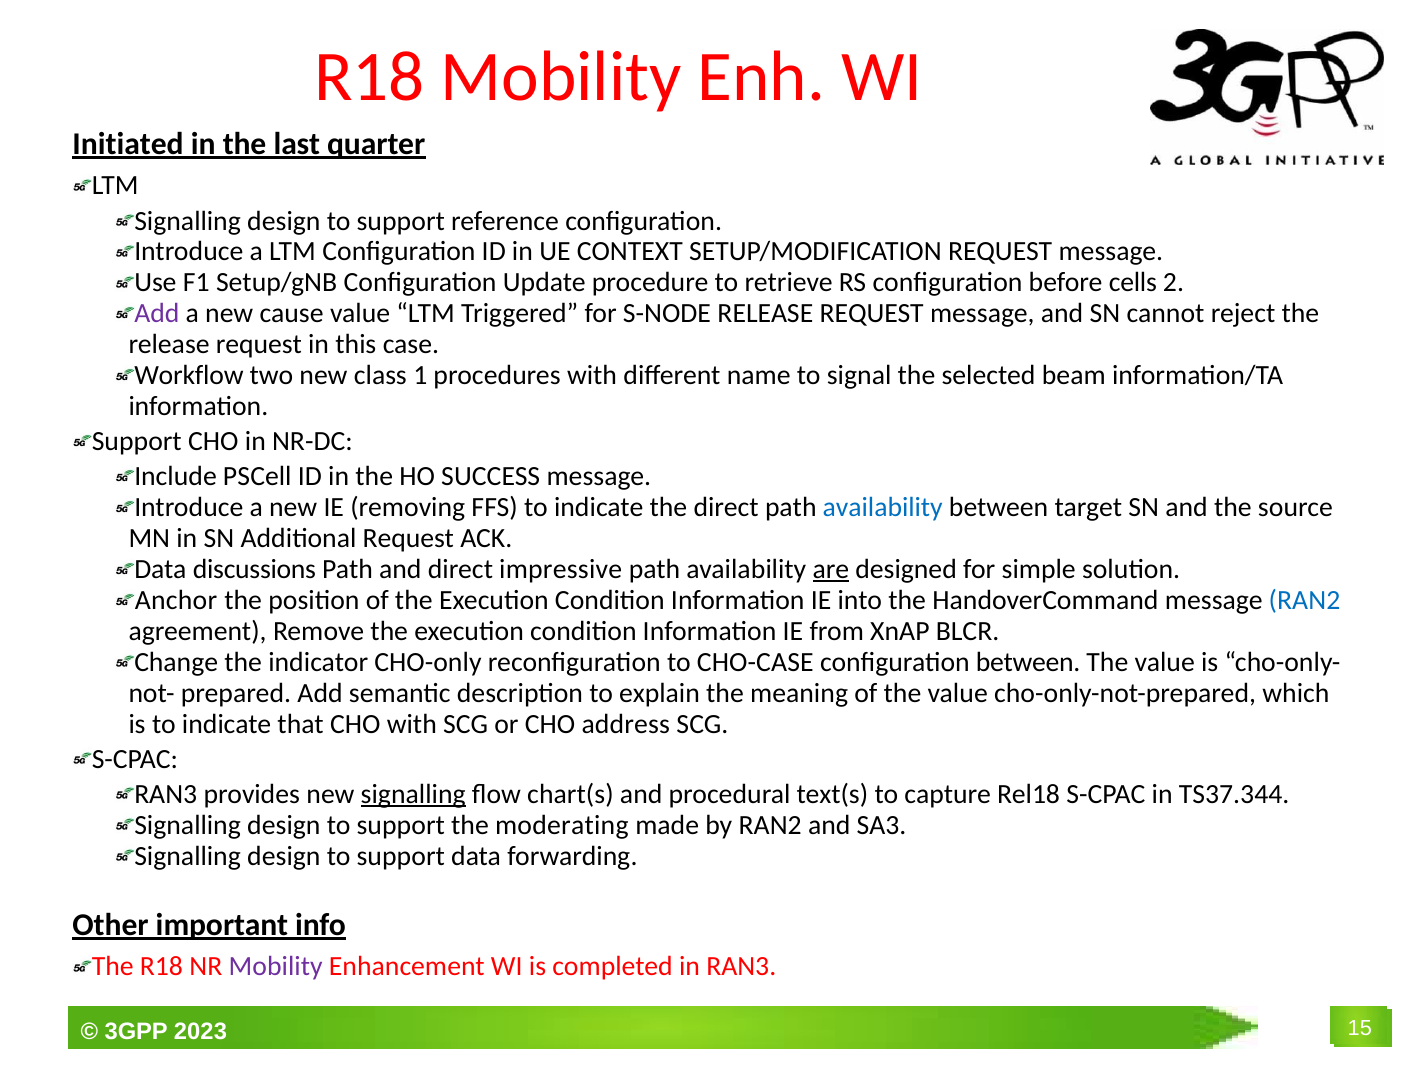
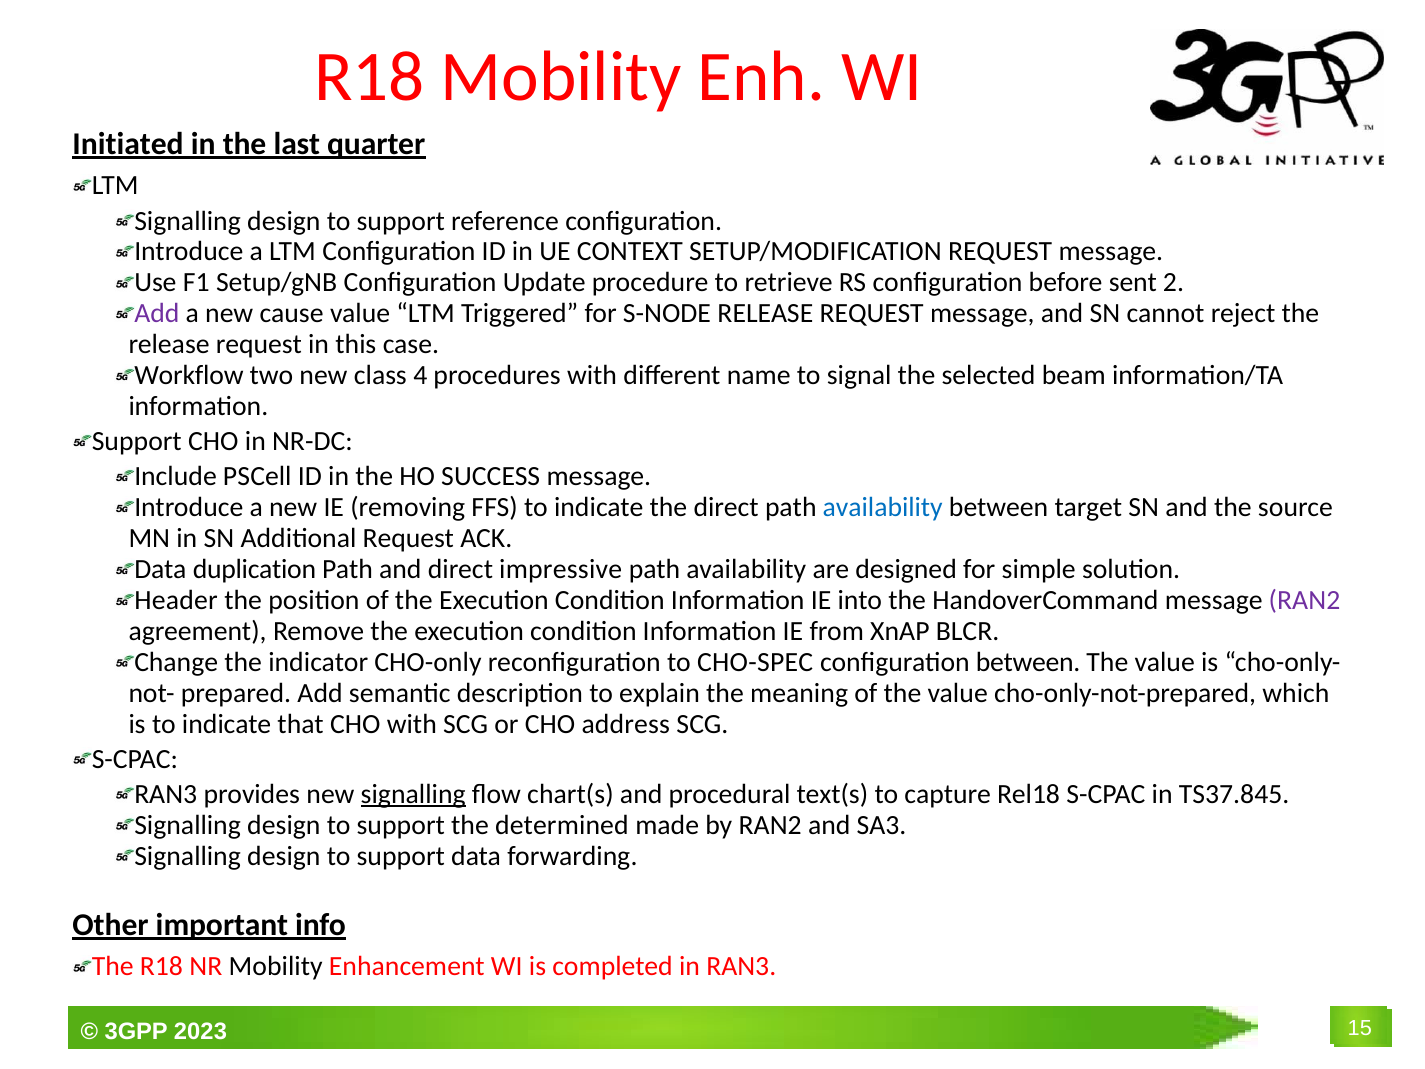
cells: cells -> sent
1: 1 -> 4
discussions: discussions -> duplication
are underline: present -> none
Anchor: Anchor -> Header
RAN2 at (1304, 600) colour: blue -> purple
CHO-CASE: CHO-CASE -> CHO-SPEC
TS37.344: TS37.344 -> TS37.845
moderating: moderating -> determined
Mobility at (276, 967) colour: purple -> black
